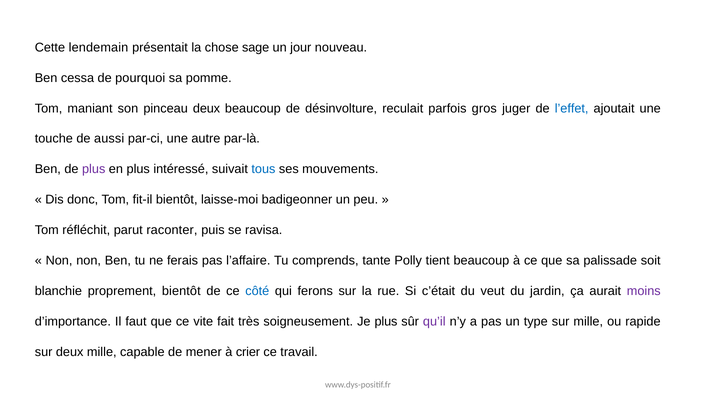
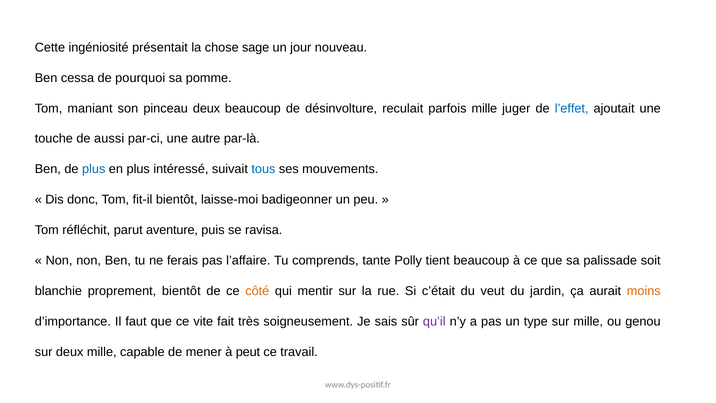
lendemain: lendemain -> ingéniosité
parfois gros: gros -> mille
plus at (94, 169) colour: purple -> blue
raconter: raconter -> aventure
côté colour: blue -> orange
ferons: ferons -> mentir
moins colour: purple -> orange
Je plus: plus -> sais
rapide: rapide -> genou
crier: crier -> peut
